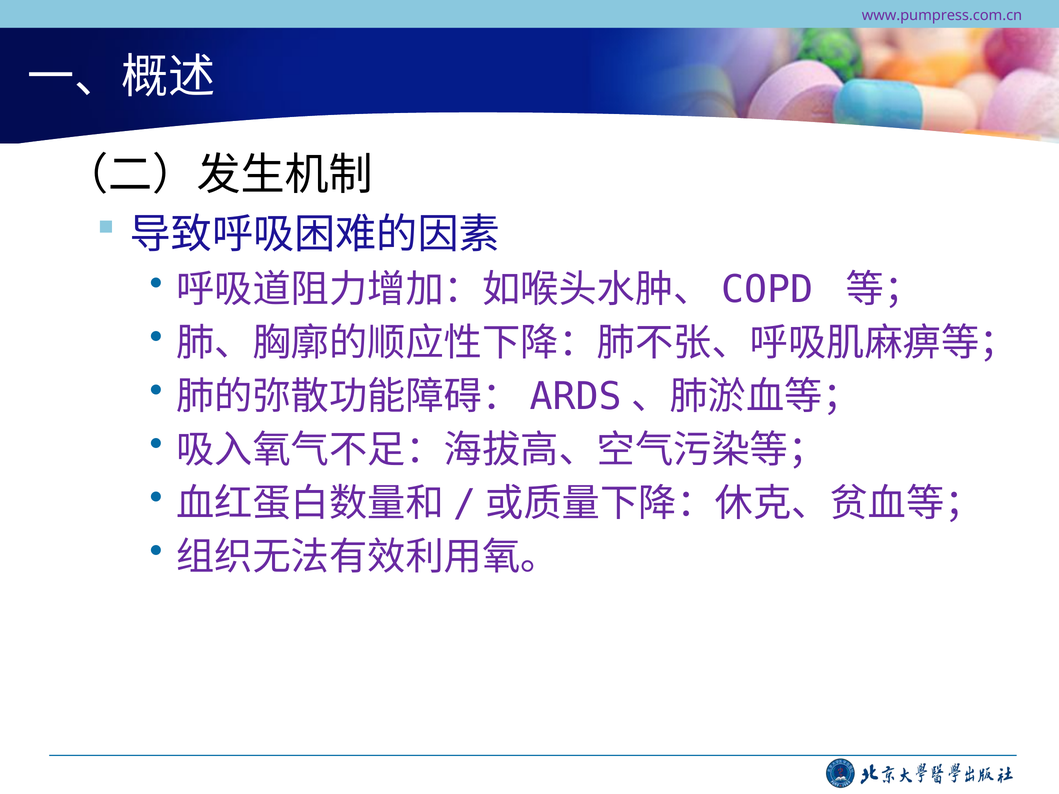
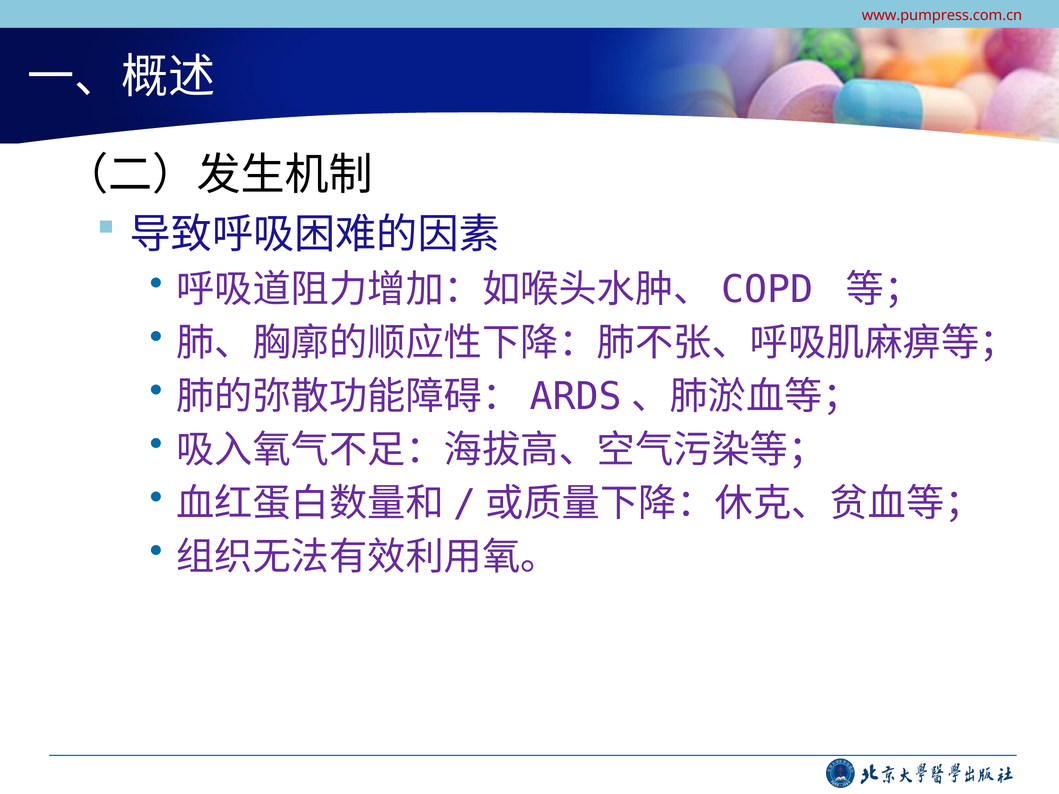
www.pumpress.com.cn colour: purple -> red
